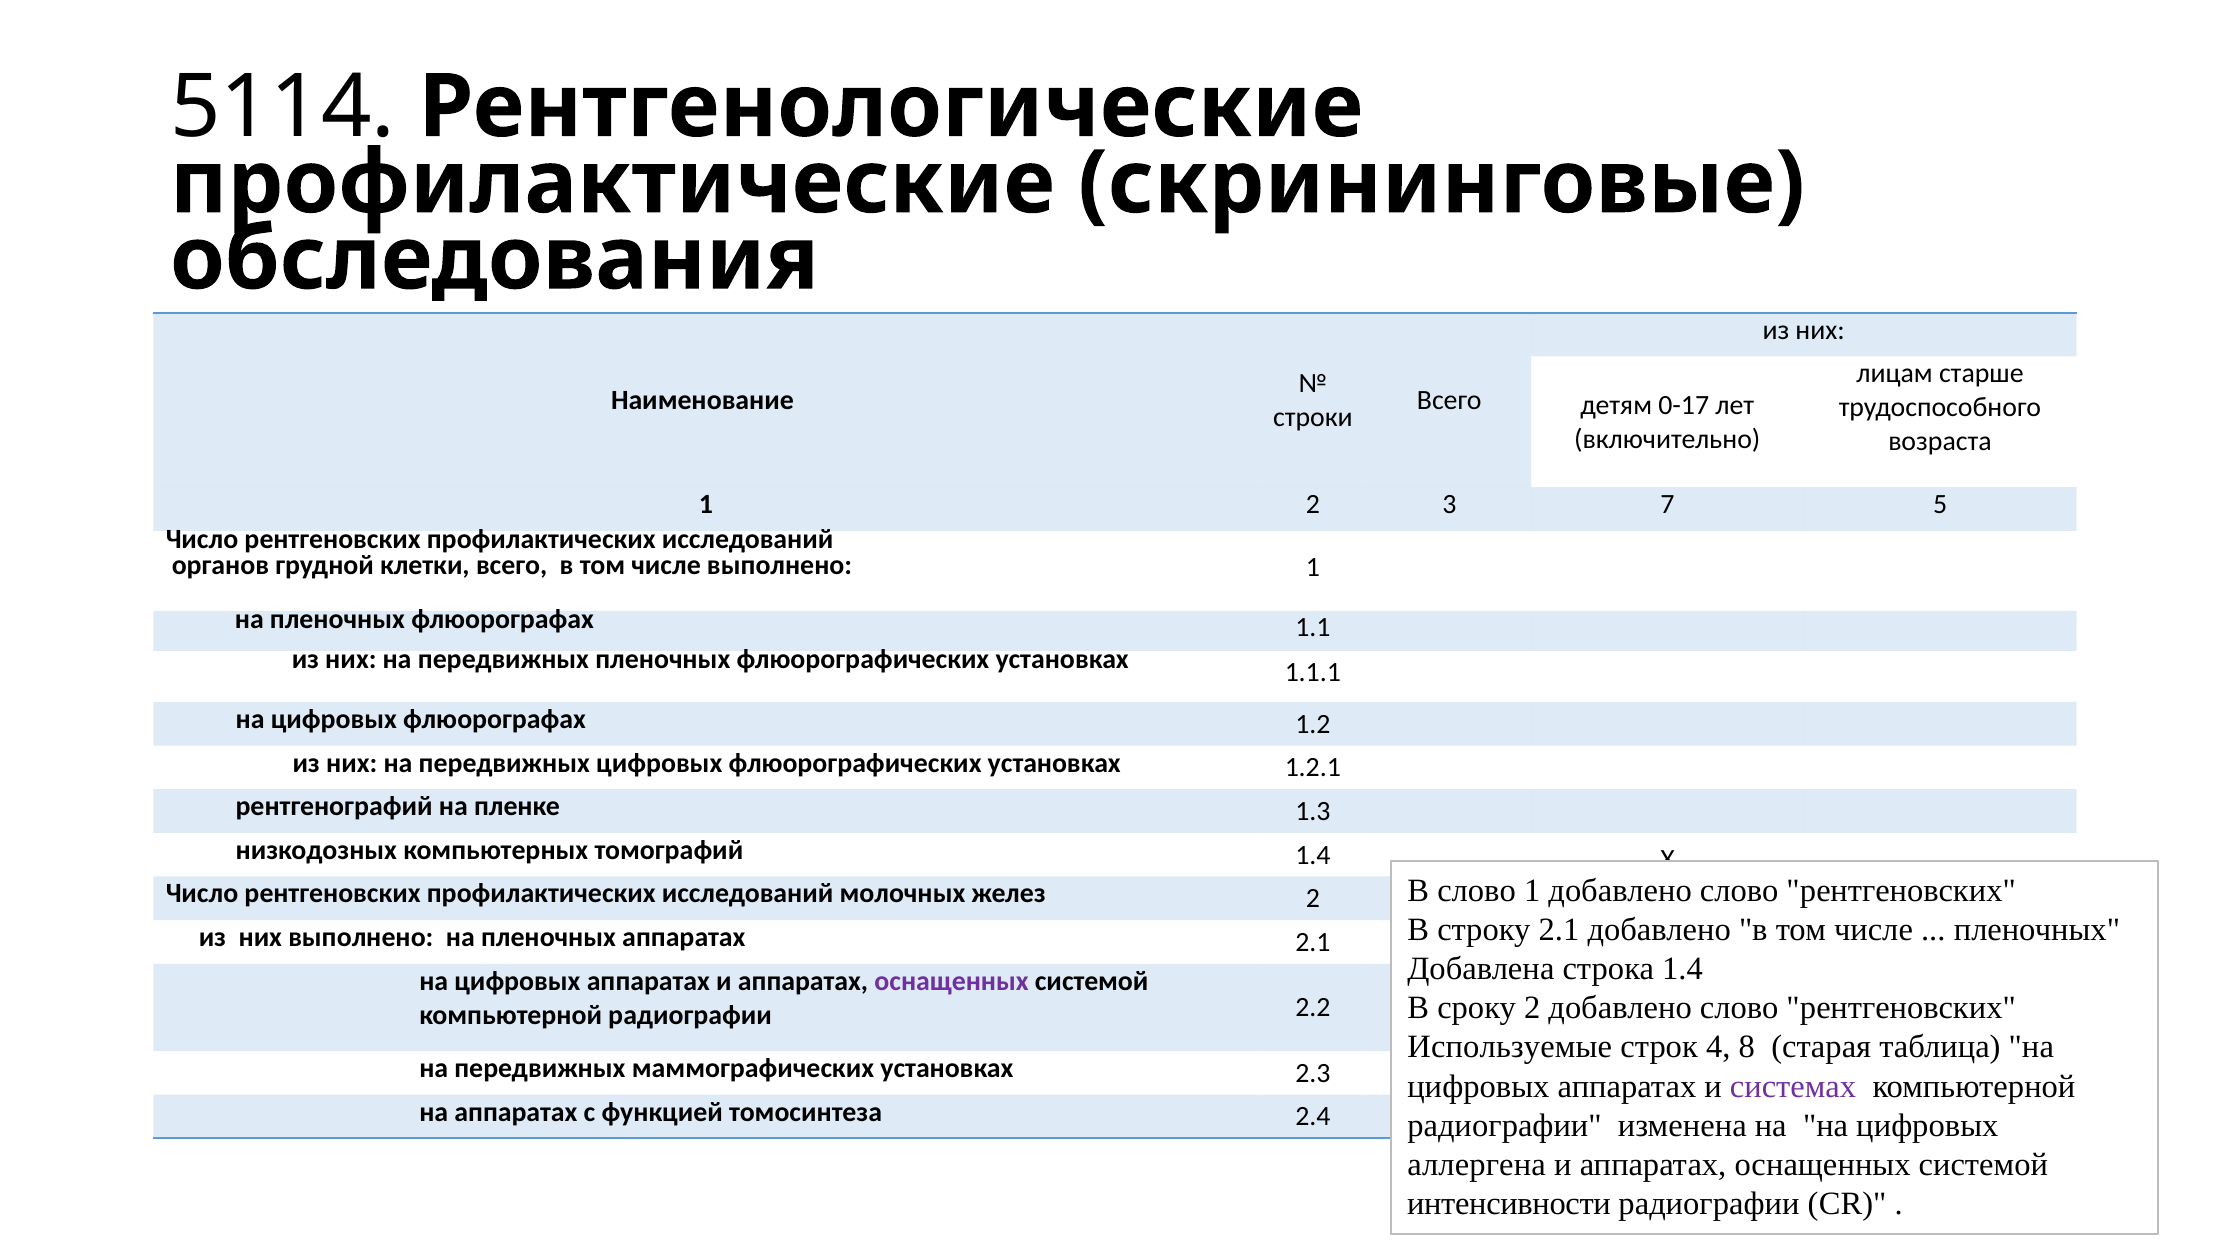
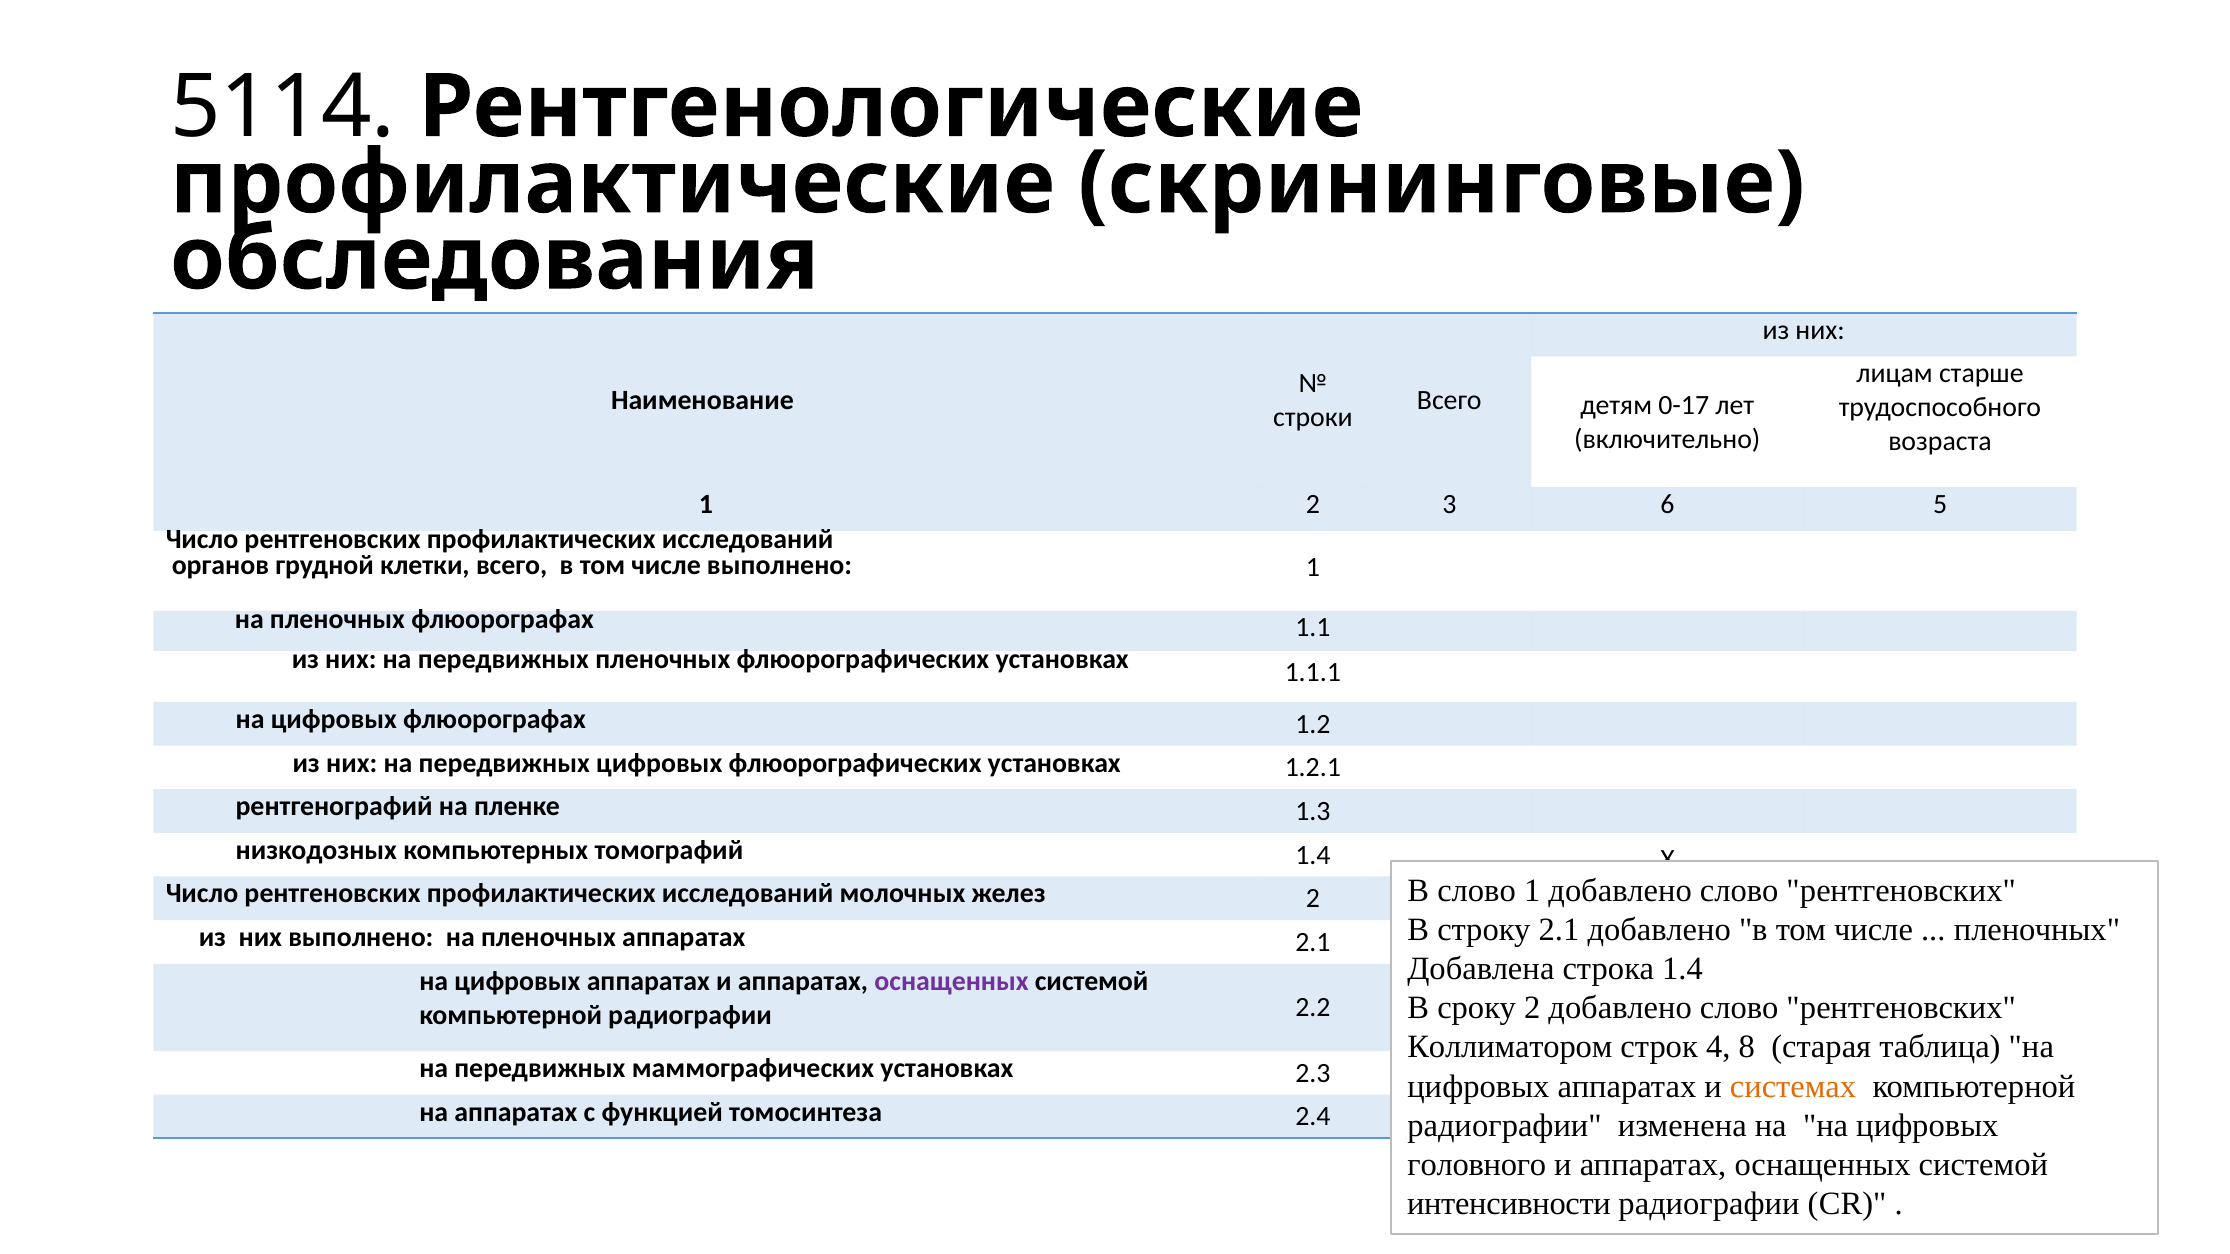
7: 7 -> 6
Используемые: Используемые -> Коллиматором
системах colour: purple -> orange
аллергена: аллергена -> головного
